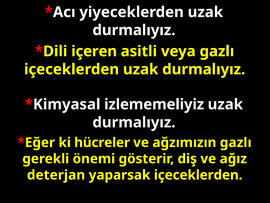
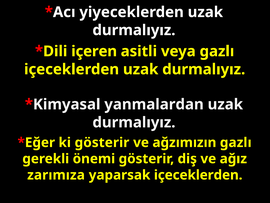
izlememeliyiz: izlememeliyiz -> yanmalardan
ki hücreler: hücreler -> gösterir
deterjan: deterjan -> zarımıza
